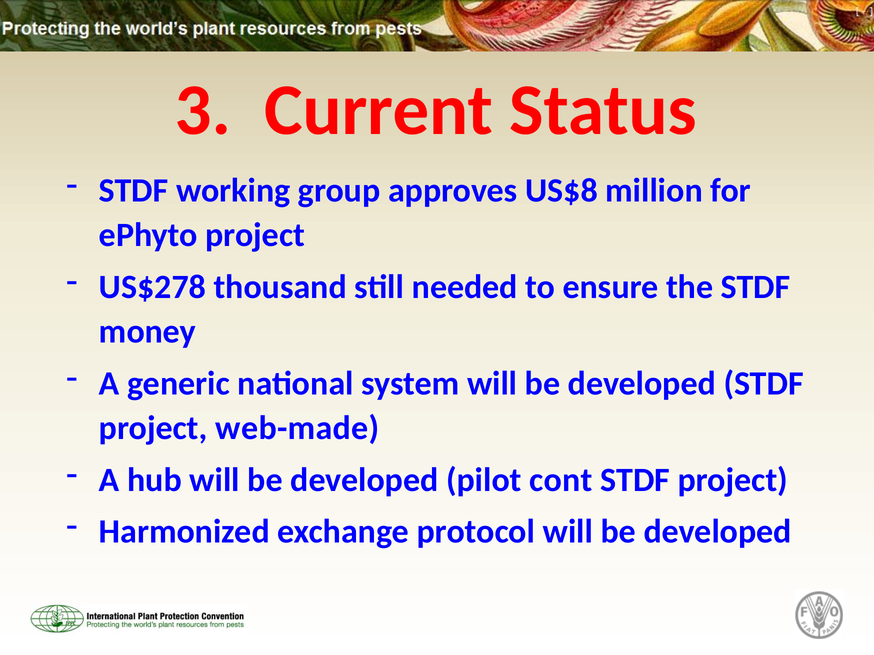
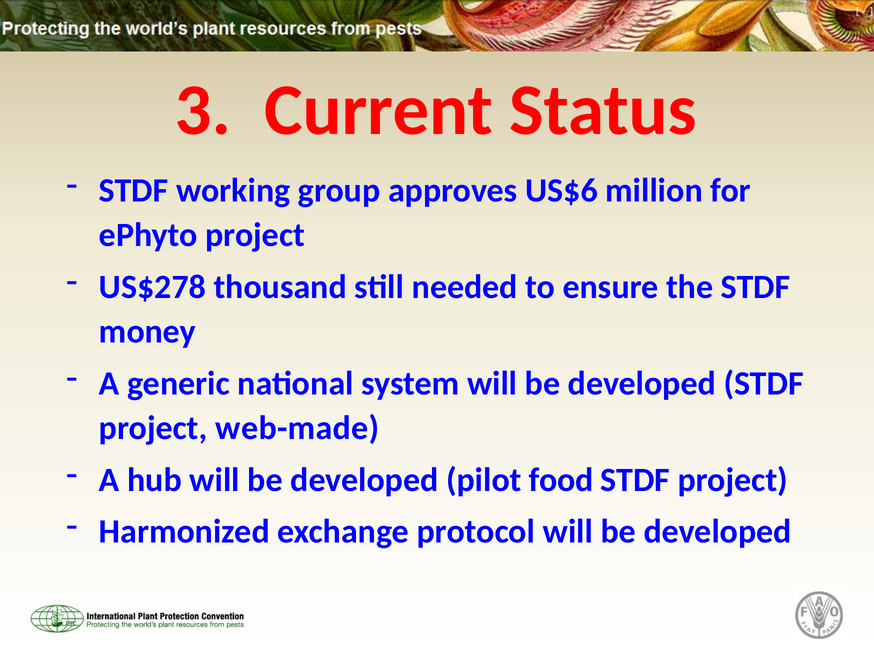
US$8: US$8 -> US$6
cont: cont -> food
